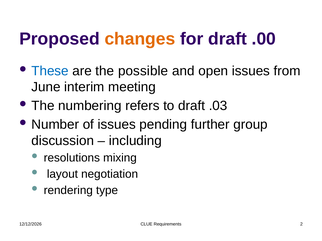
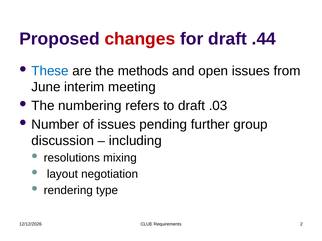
changes colour: orange -> red
.00: .00 -> .44
possible: possible -> methods
